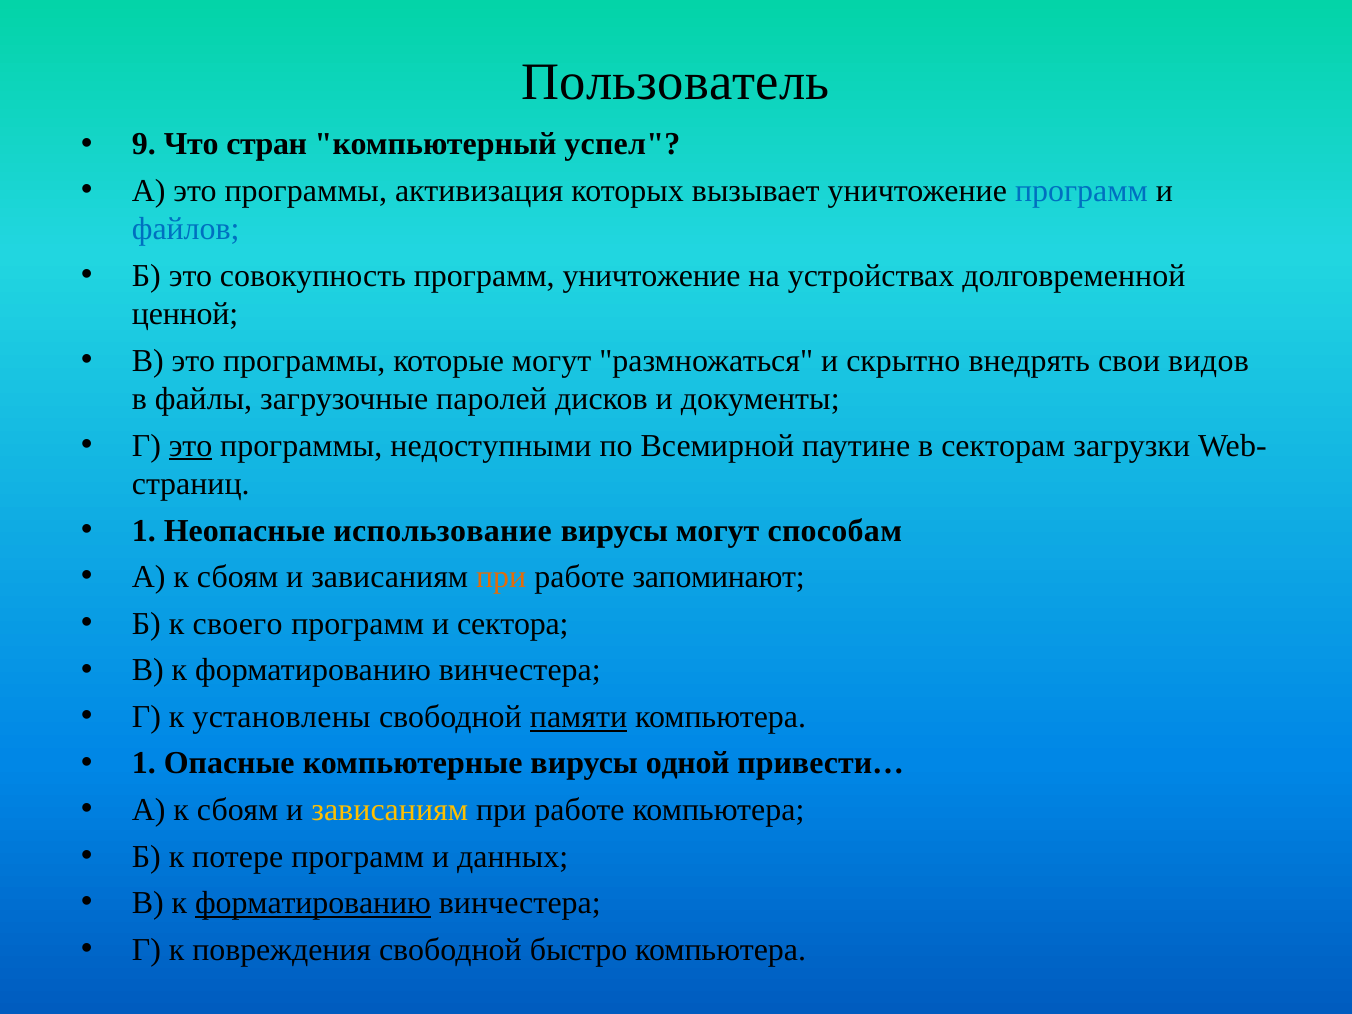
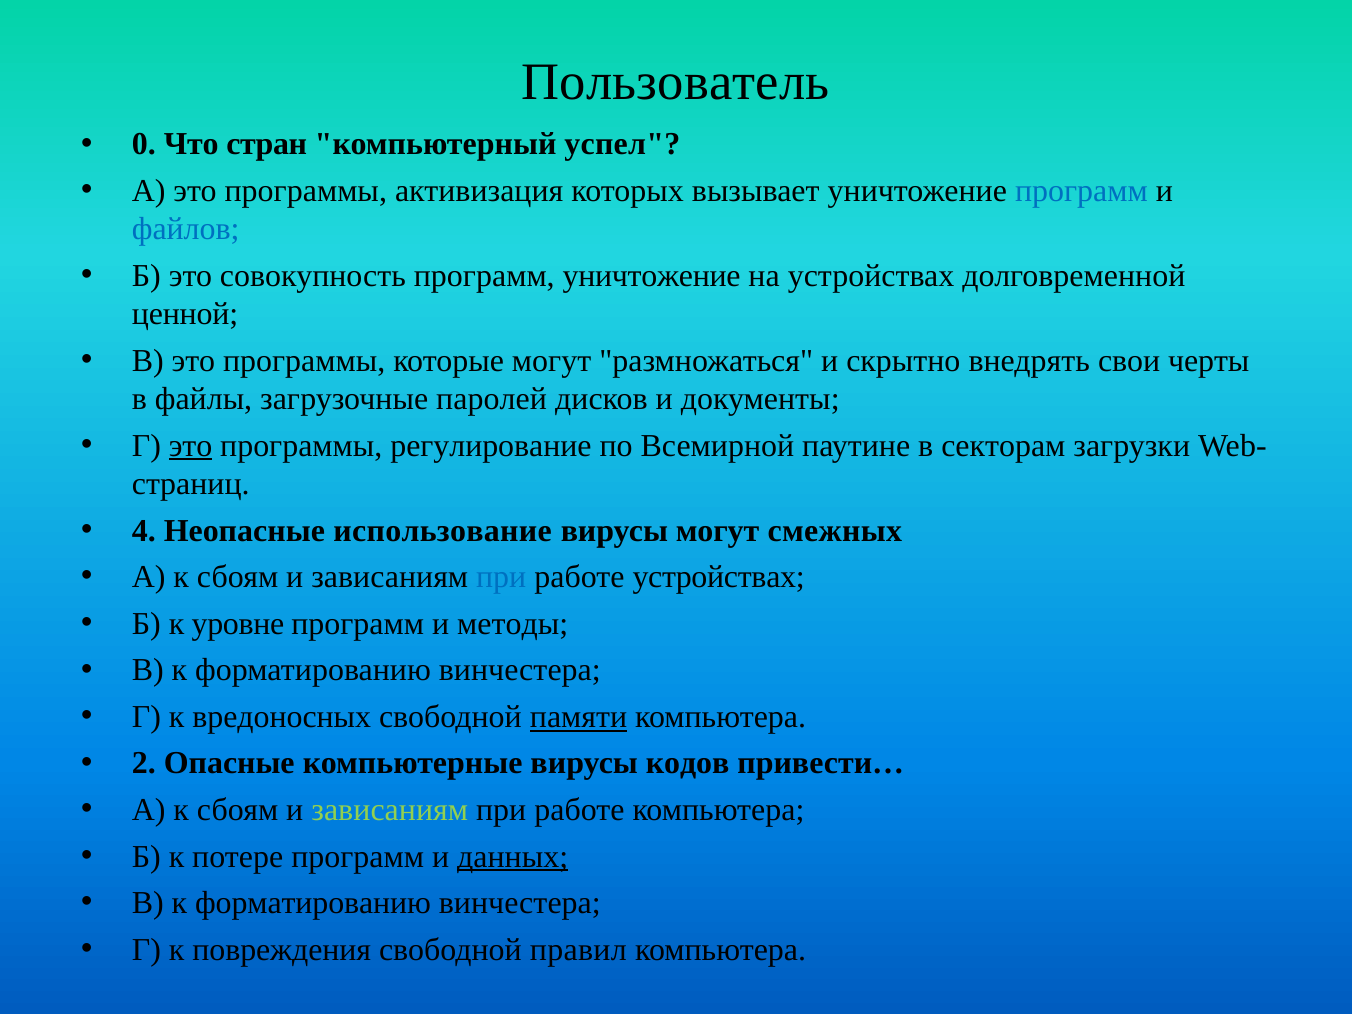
9: 9 -> 0
видов: видов -> черты
недоступными: недоступными -> регулирование
1 at (144, 531): 1 -> 4
способам: способам -> смежных
при at (501, 577) colour: orange -> blue
работе запоминают: запоминают -> устройствах
своего: своего -> уровне
сектора: сектора -> методы
установлены: установлены -> вредоносных
1 at (144, 763): 1 -> 2
одной: одной -> кодов
зависаниям at (390, 810) colour: yellow -> light green
данных underline: none -> present
форматированию at (313, 903) underline: present -> none
быстро: быстро -> правил
